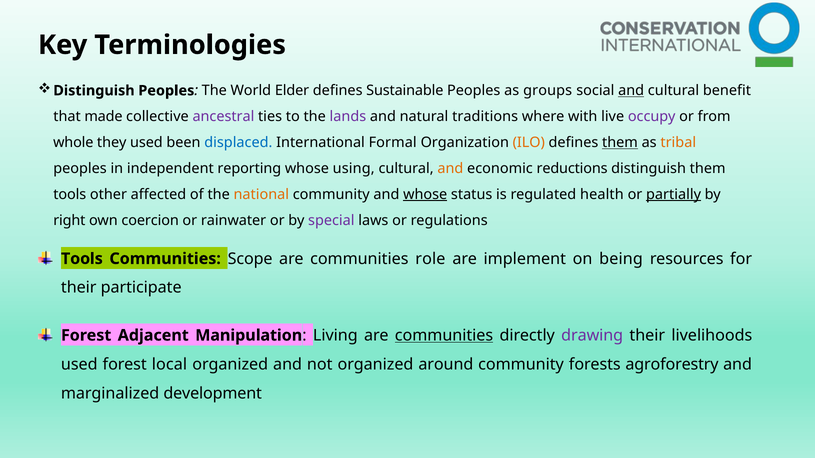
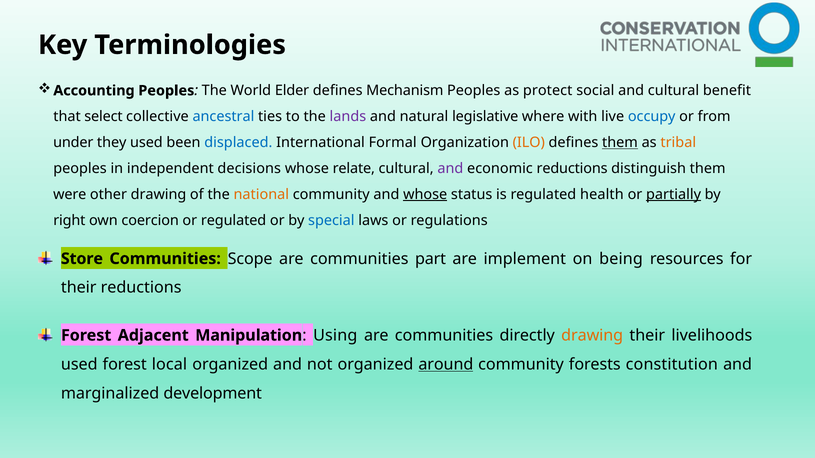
Distinguish at (94, 91): Distinguish -> Accounting
Sustainable: Sustainable -> Mechanism
groups: groups -> protect
and at (631, 91) underline: present -> none
made: made -> select
ancestral colour: purple -> blue
traditions: traditions -> legislative
occupy colour: purple -> blue
whole: whole -> under
reporting: reporting -> decisions
using: using -> relate
and at (450, 169) colour: orange -> purple
tools at (70, 195): tools -> were
other affected: affected -> drawing
or rainwater: rainwater -> regulated
special colour: purple -> blue
Tools at (82, 259): Tools -> Store
role: role -> part
their participate: participate -> reductions
Living: Living -> Using
communities at (444, 336) underline: present -> none
drawing at (592, 336) colour: purple -> orange
around underline: none -> present
agroforestry: agroforestry -> constitution
